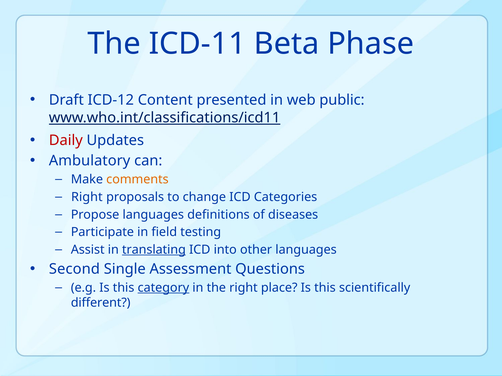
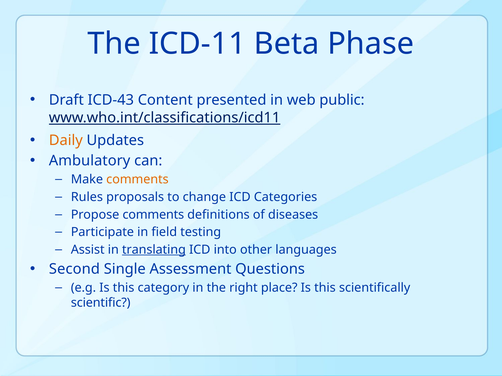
ICD-12: ICD-12 -> ICD-43
Daily colour: red -> orange
Right at (87, 197): Right -> Rules
Propose languages: languages -> comments
category underline: present -> none
different: different -> scientific
